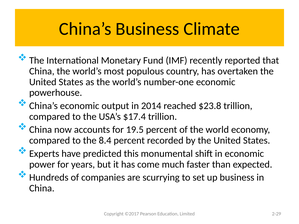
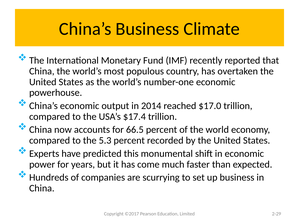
$23.8: $23.8 -> $17.0
19.5: 19.5 -> 66.5
8.4: 8.4 -> 5.3
